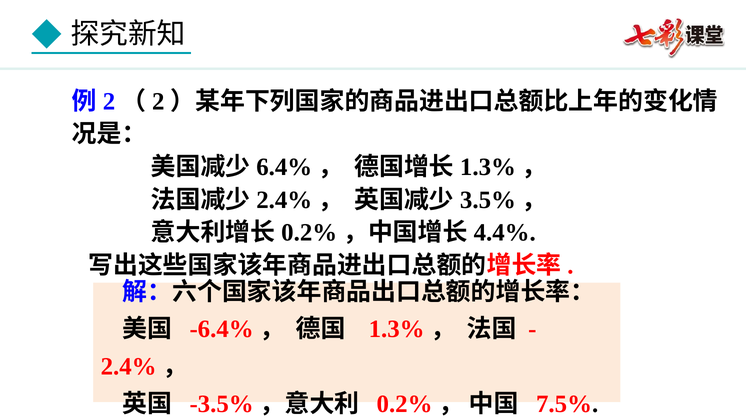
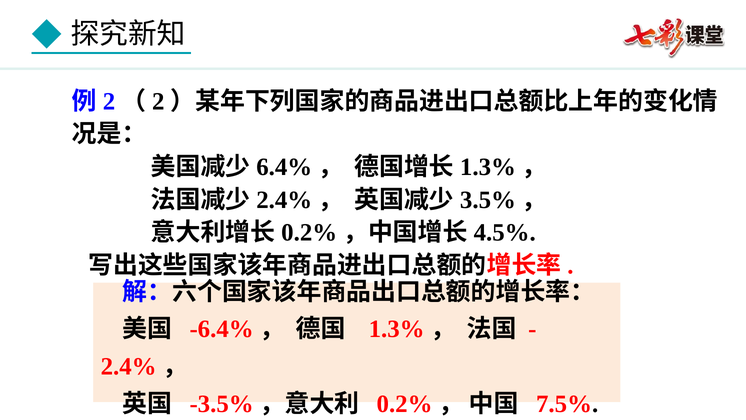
4.4%: 4.4% -> 4.5%
